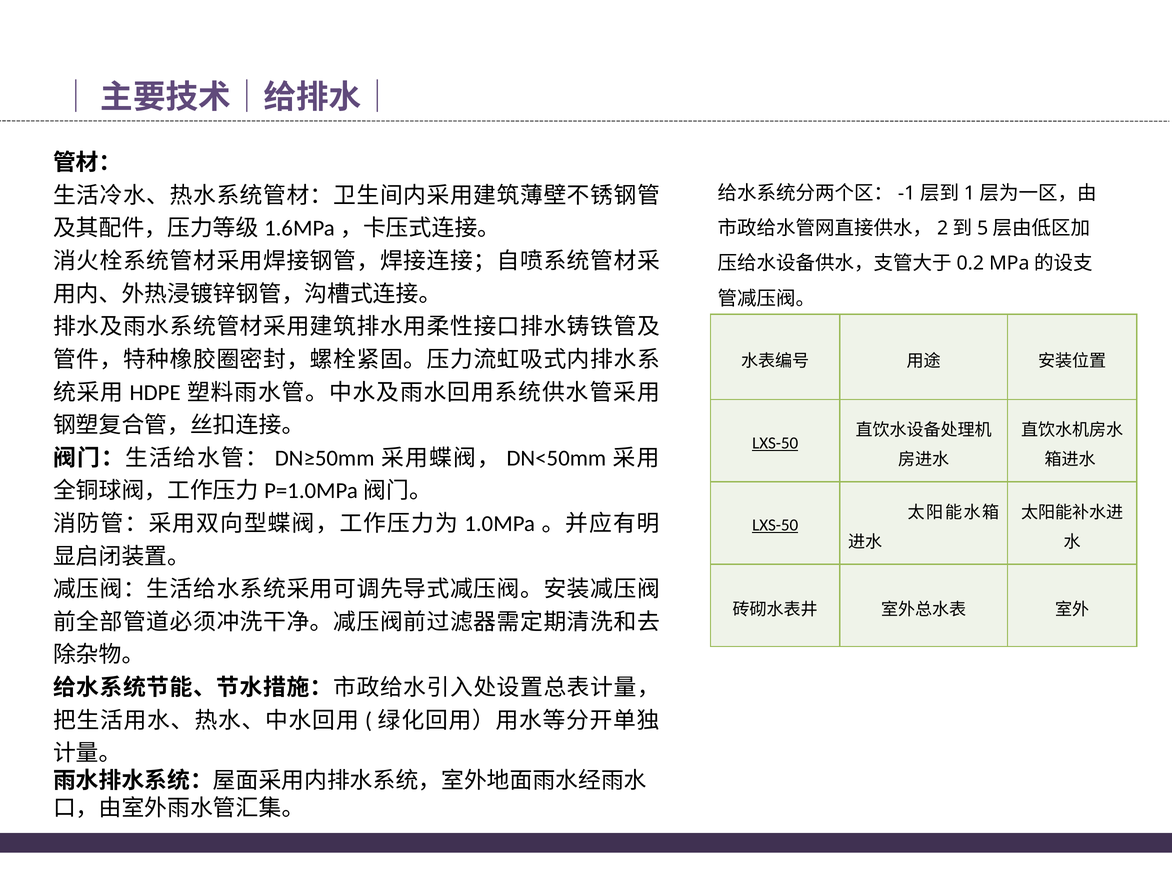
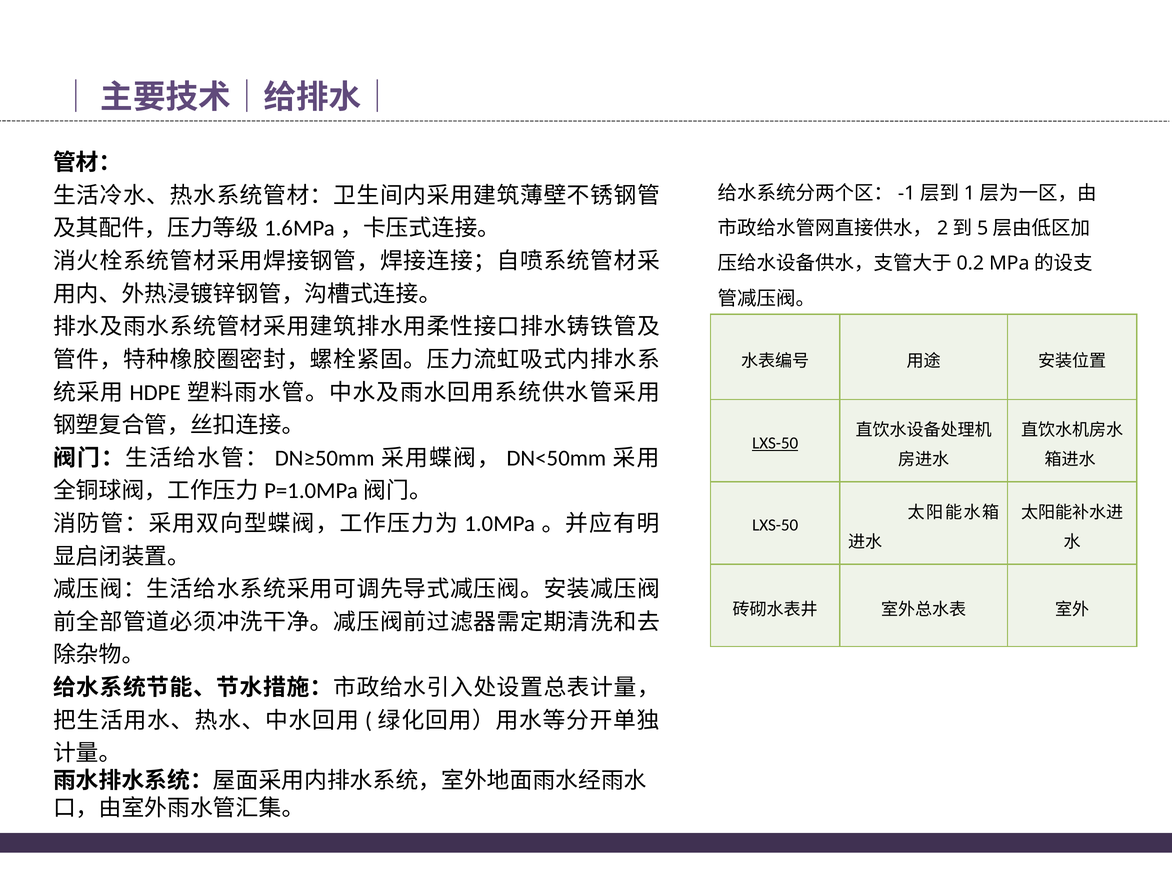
LXS-50 at (775, 525) underline: present -> none
